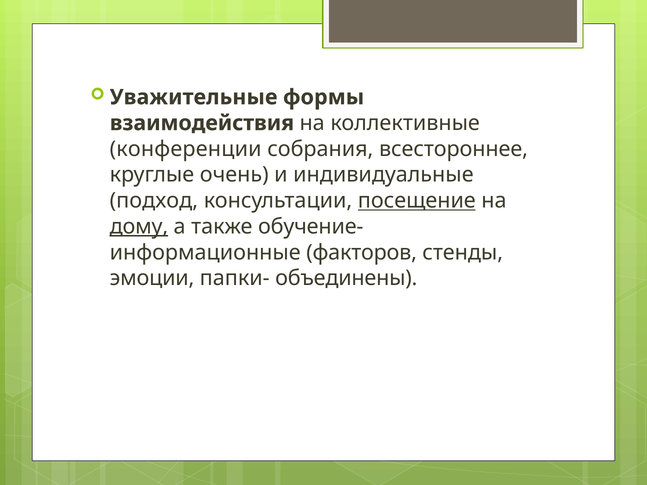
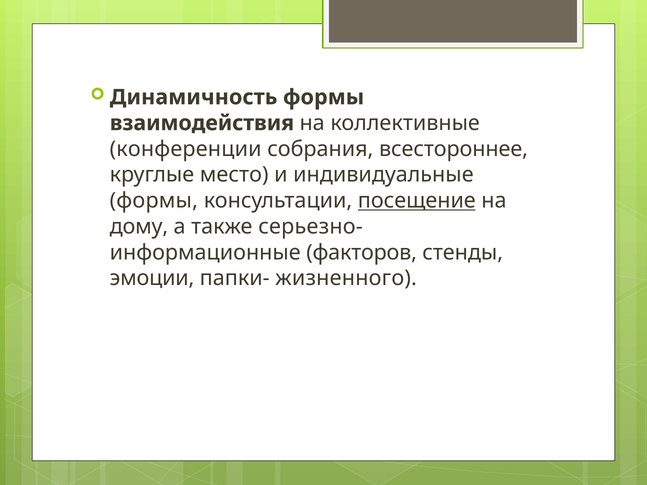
Уважительные: Уважительные -> Динамичность
очень: очень -> место
подход at (154, 201): подход -> формы
дому underline: present -> none
обучение-: обучение- -> серьезно-
объединены: объединены -> жизненного
